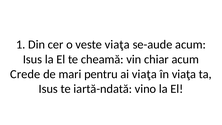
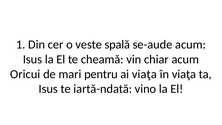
veste viaţa: viaţa -> spală
Crede: Crede -> Oricui
